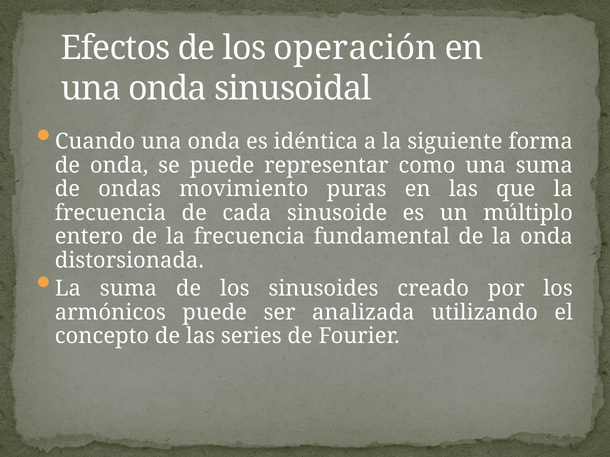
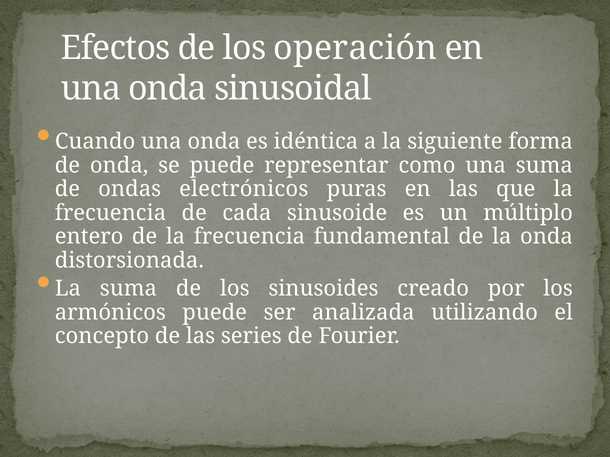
movimiento: movimiento -> electrónicos
